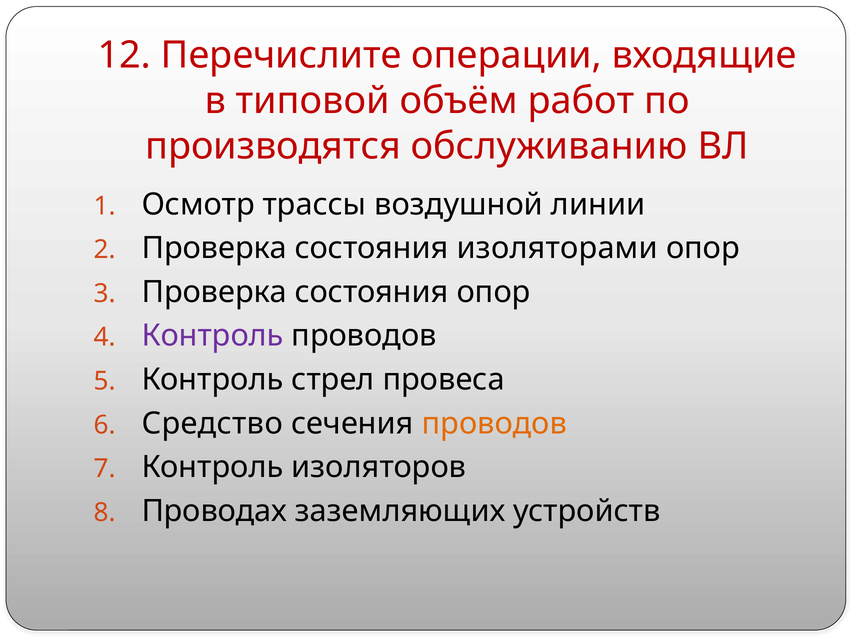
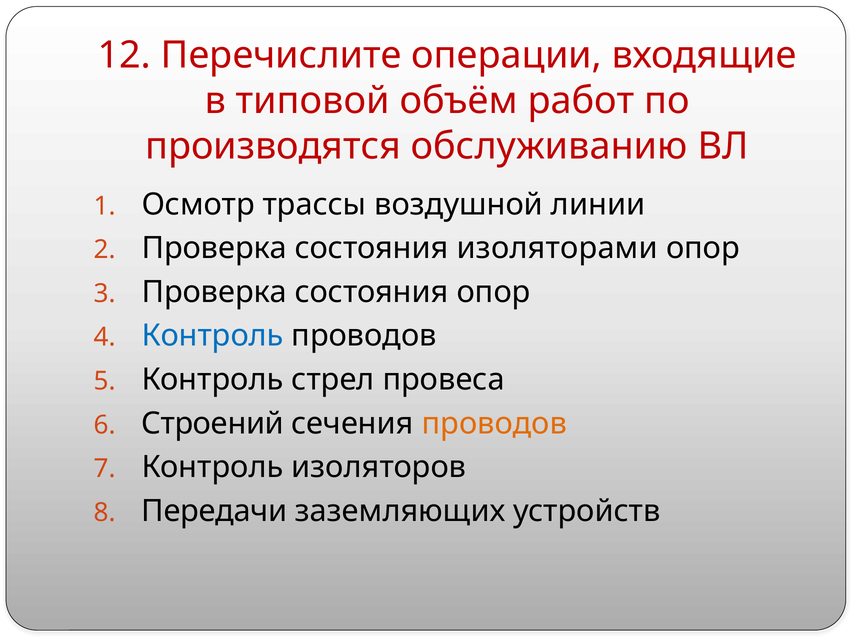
Контроль at (212, 336) colour: purple -> blue
Средство: Средство -> Строений
Проводах: Проводах -> Передачи
